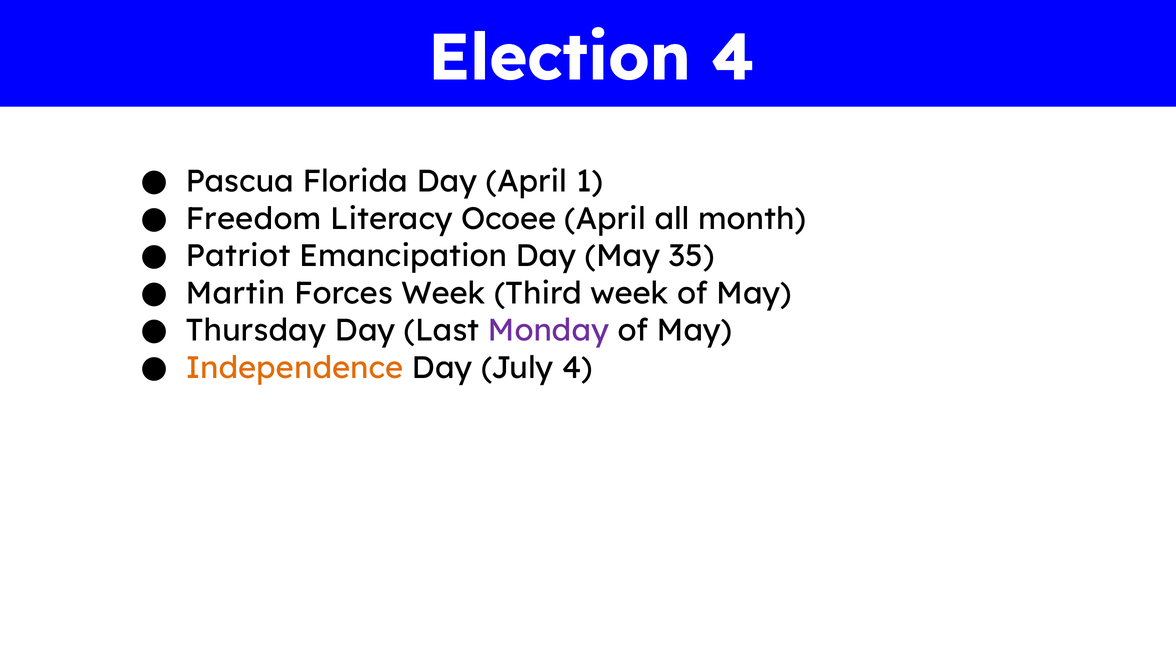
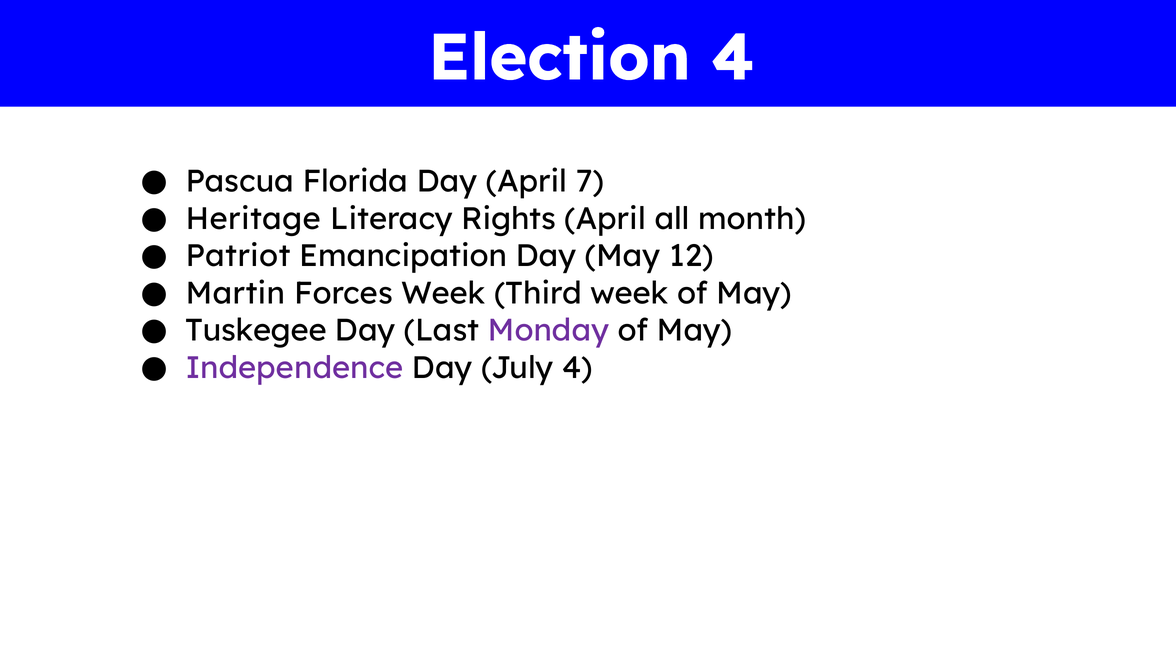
1: 1 -> 7
Freedom: Freedom -> Heritage
Ocoee: Ocoee -> Rights
35: 35 -> 12
Thursday: Thursday -> Tuskegee
Independence colour: orange -> purple
